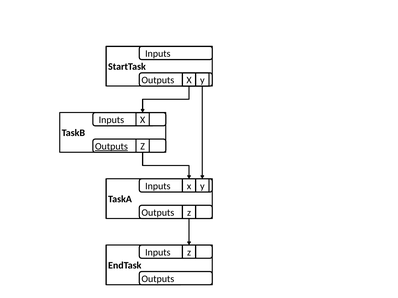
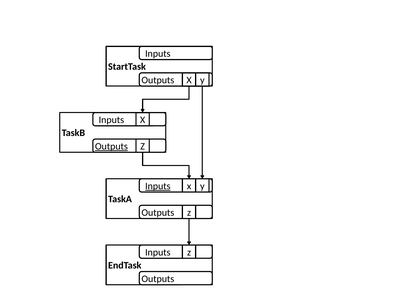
Inputs at (158, 186) underline: none -> present
